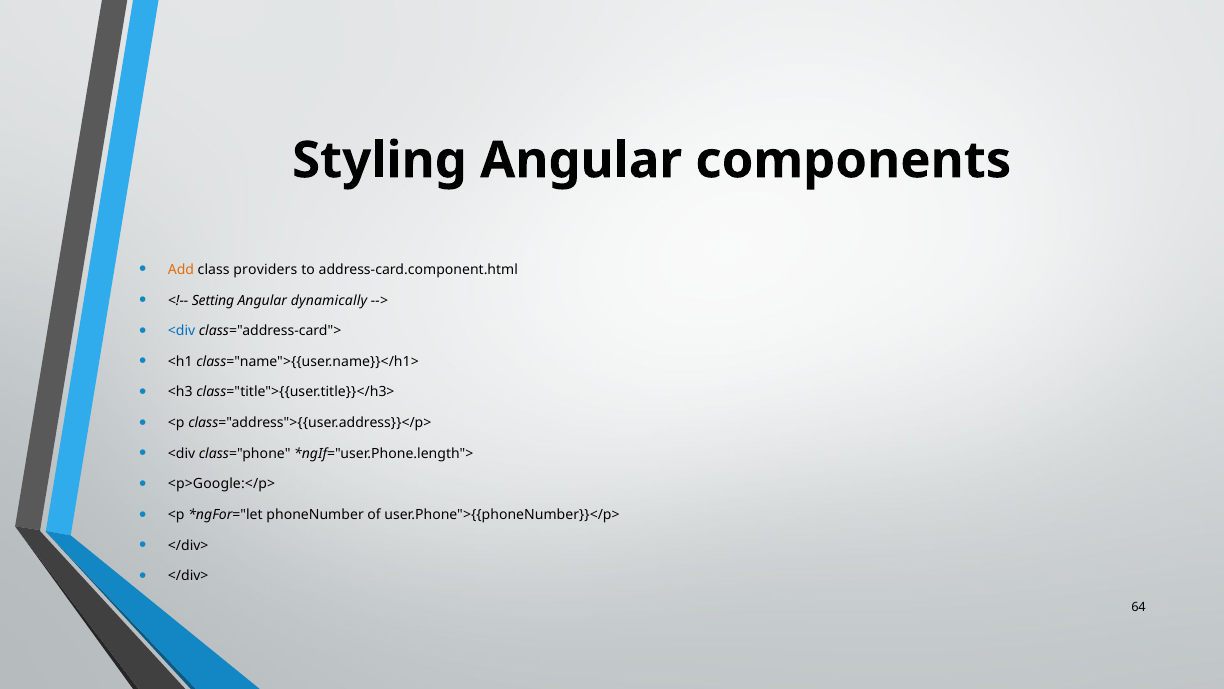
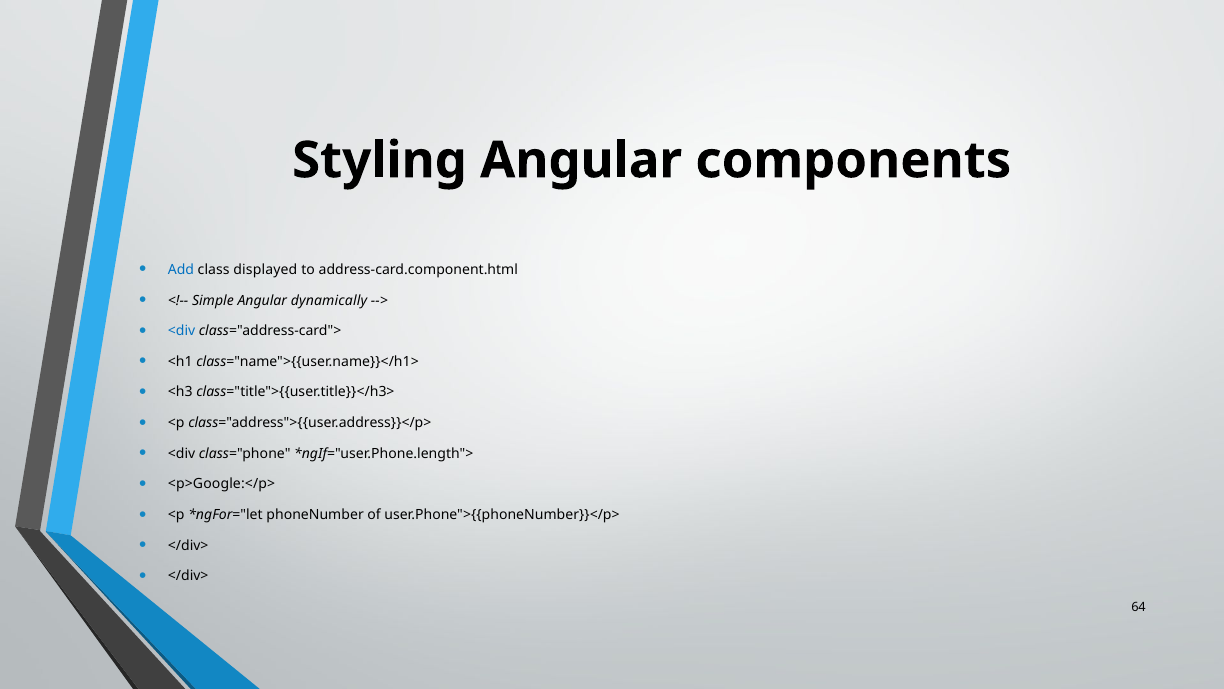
Add colour: orange -> blue
providers: providers -> displayed
Setting: Setting -> Simple
